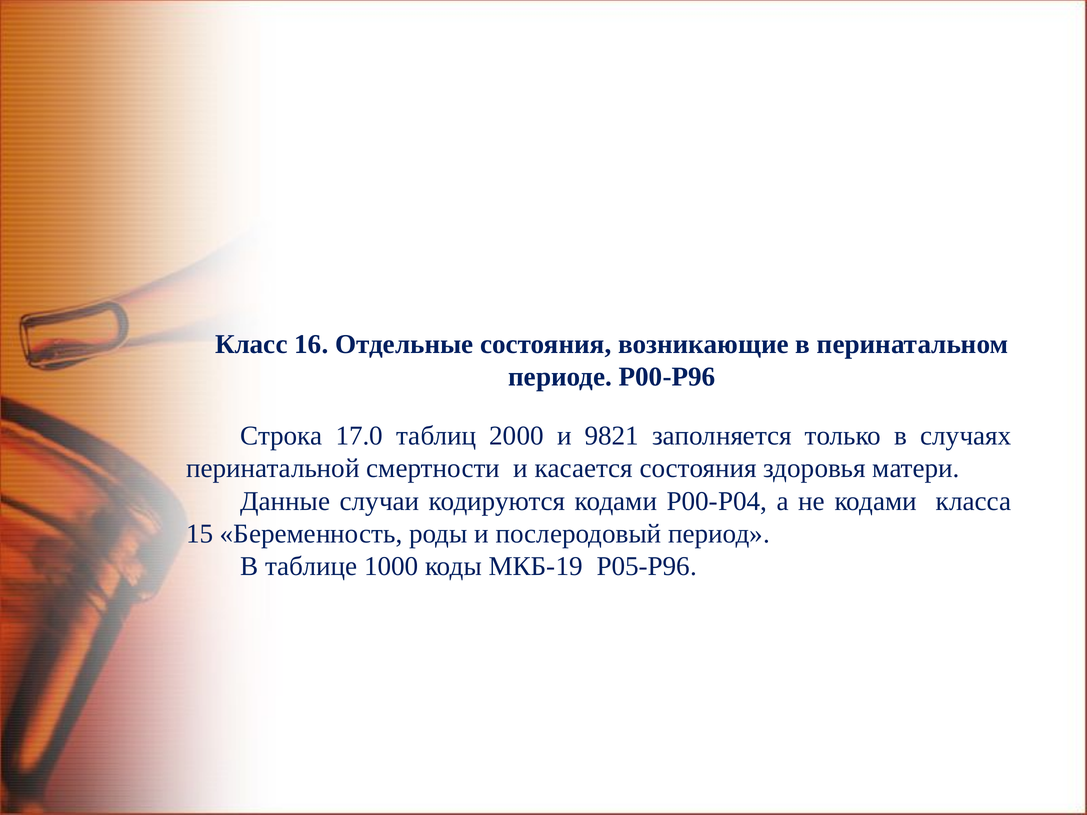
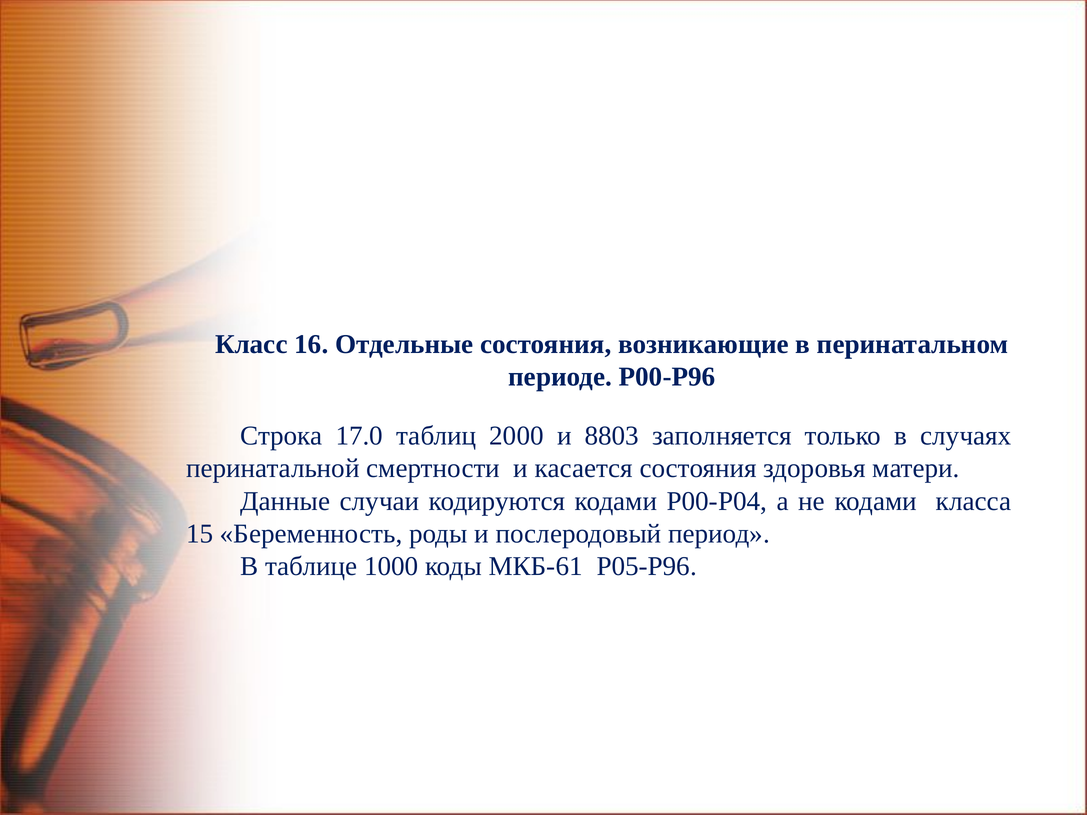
9821: 9821 -> 8803
МКБ-19: МКБ-19 -> МКБ-61
